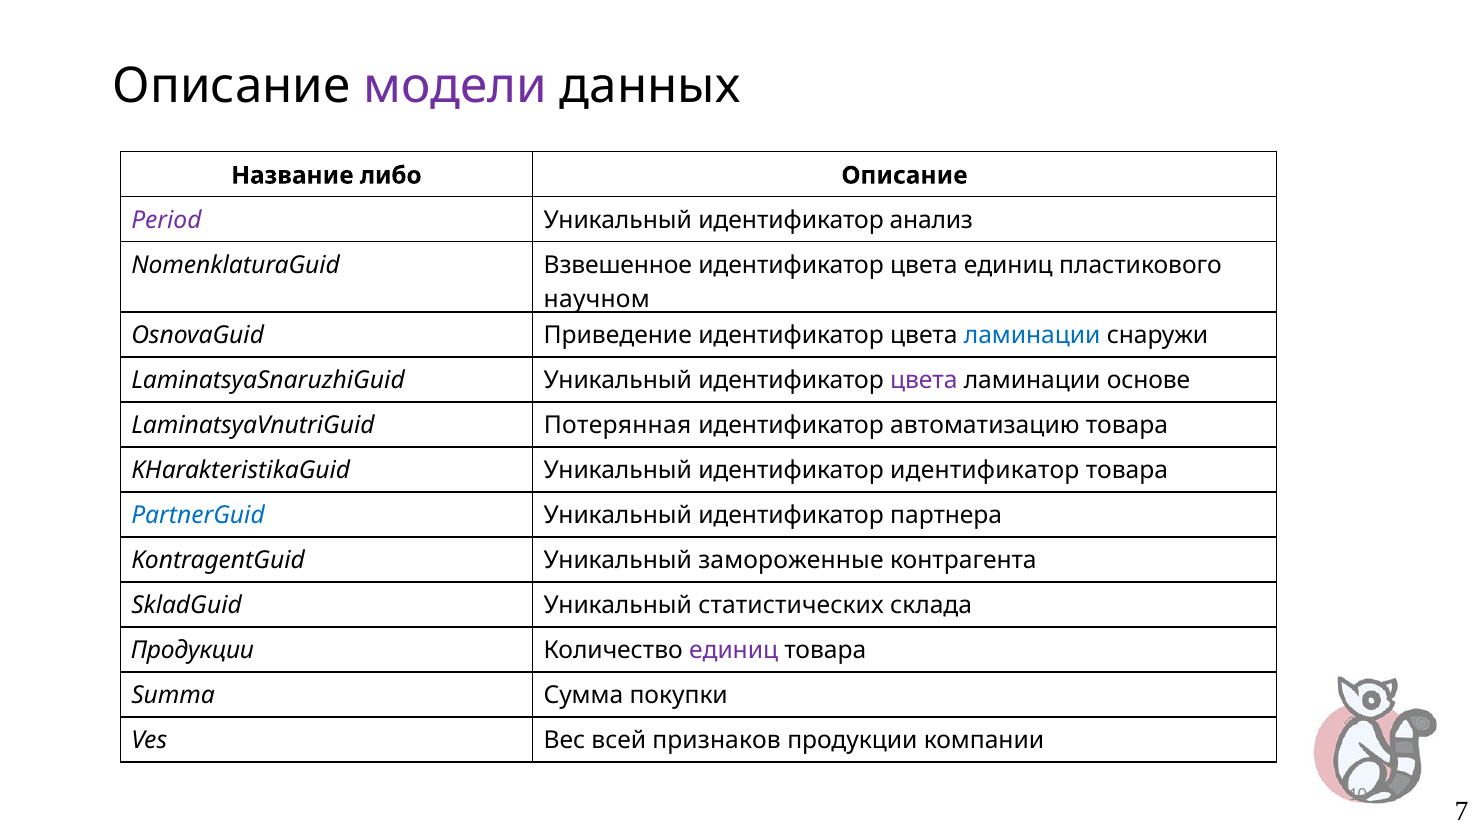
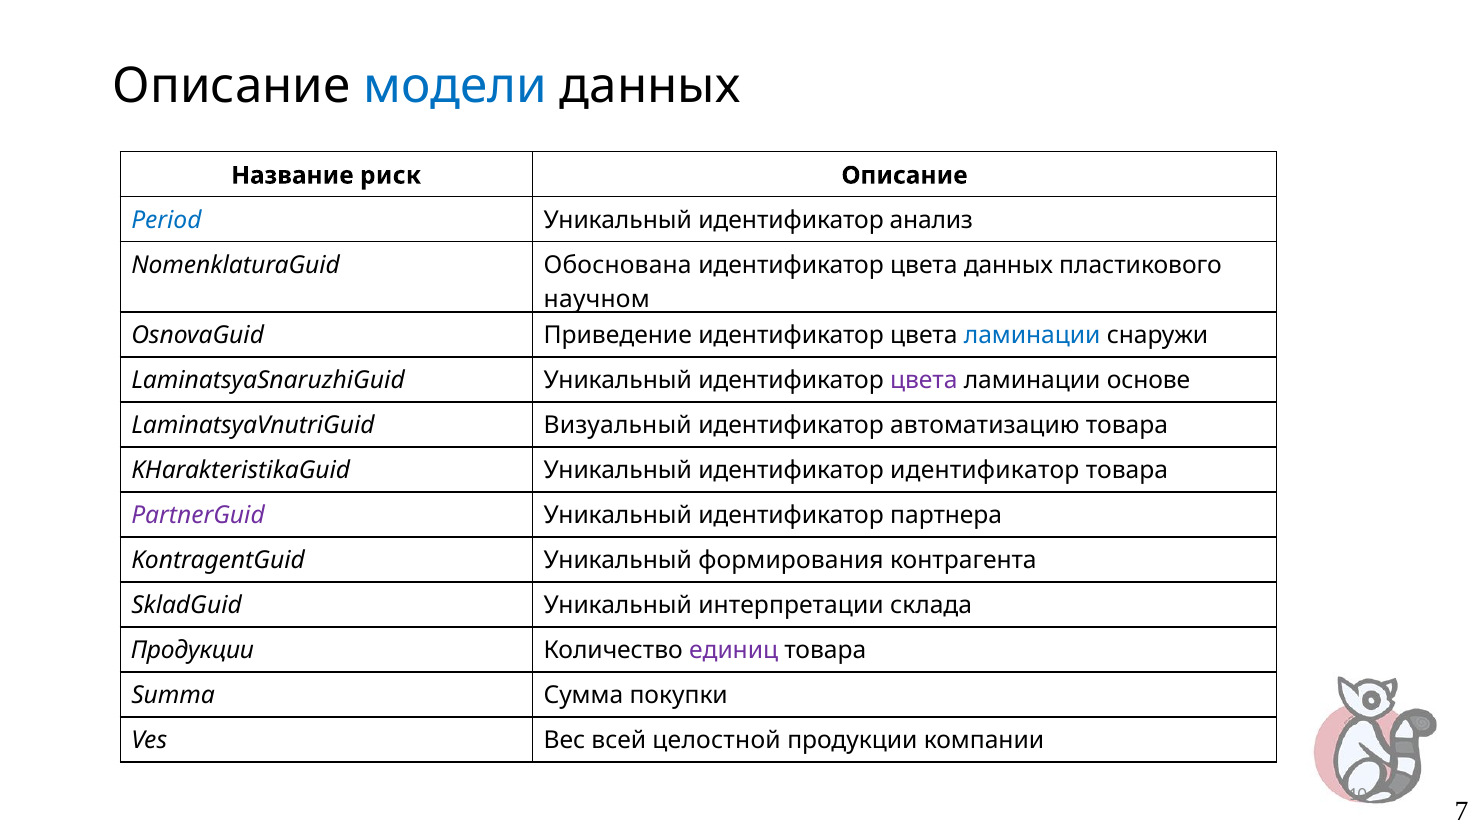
модели colour: purple -> blue
либо: либо -> риск
Period colour: purple -> blue
Взвешенное: Взвешенное -> Обоснована
цвета единиц: единиц -> данных
Потерянная: Потерянная -> Визуальный
PartnerGuid colour: blue -> purple
замороженные: замороженные -> формирования
статистических: статистических -> интерпретации
признаков: признаков -> целостной
